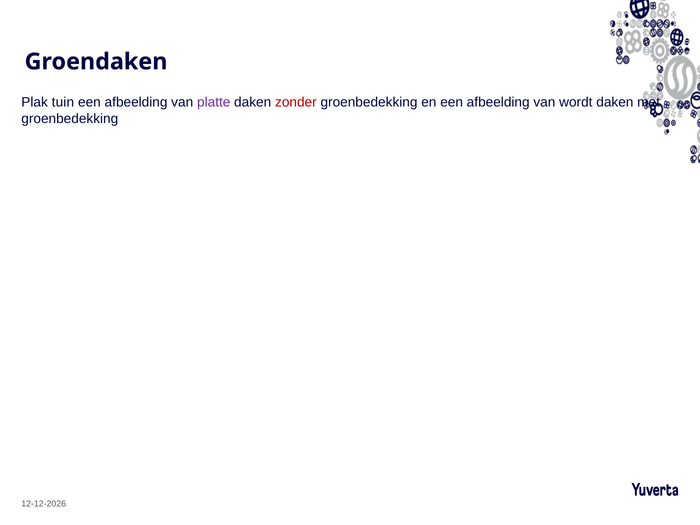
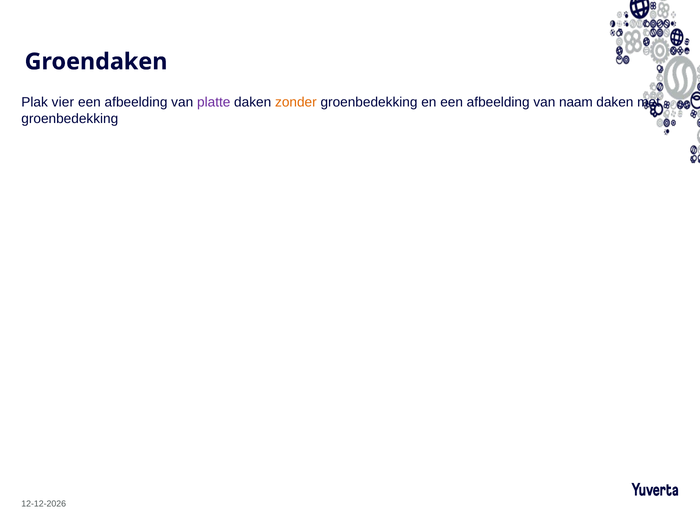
tuin: tuin -> vier
zonder colour: red -> orange
wordt: wordt -> naam
